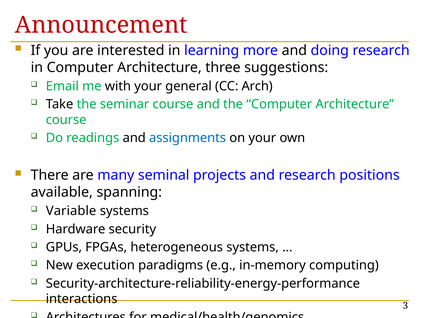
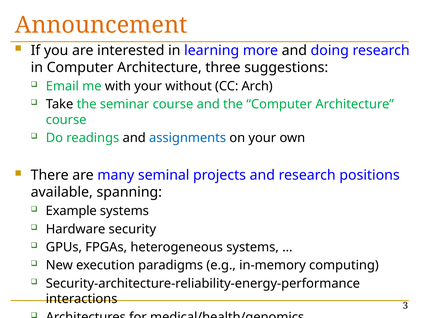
Announcement colour: red -> orange
general: general -> without
Variable: Variable -> Example
